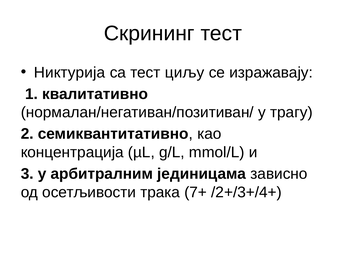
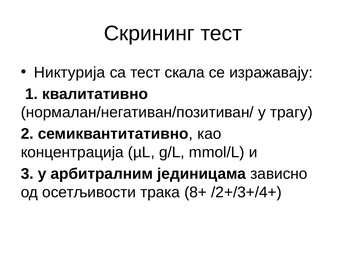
циљу: циљу -> скала
7+: 7+ -> 8+
